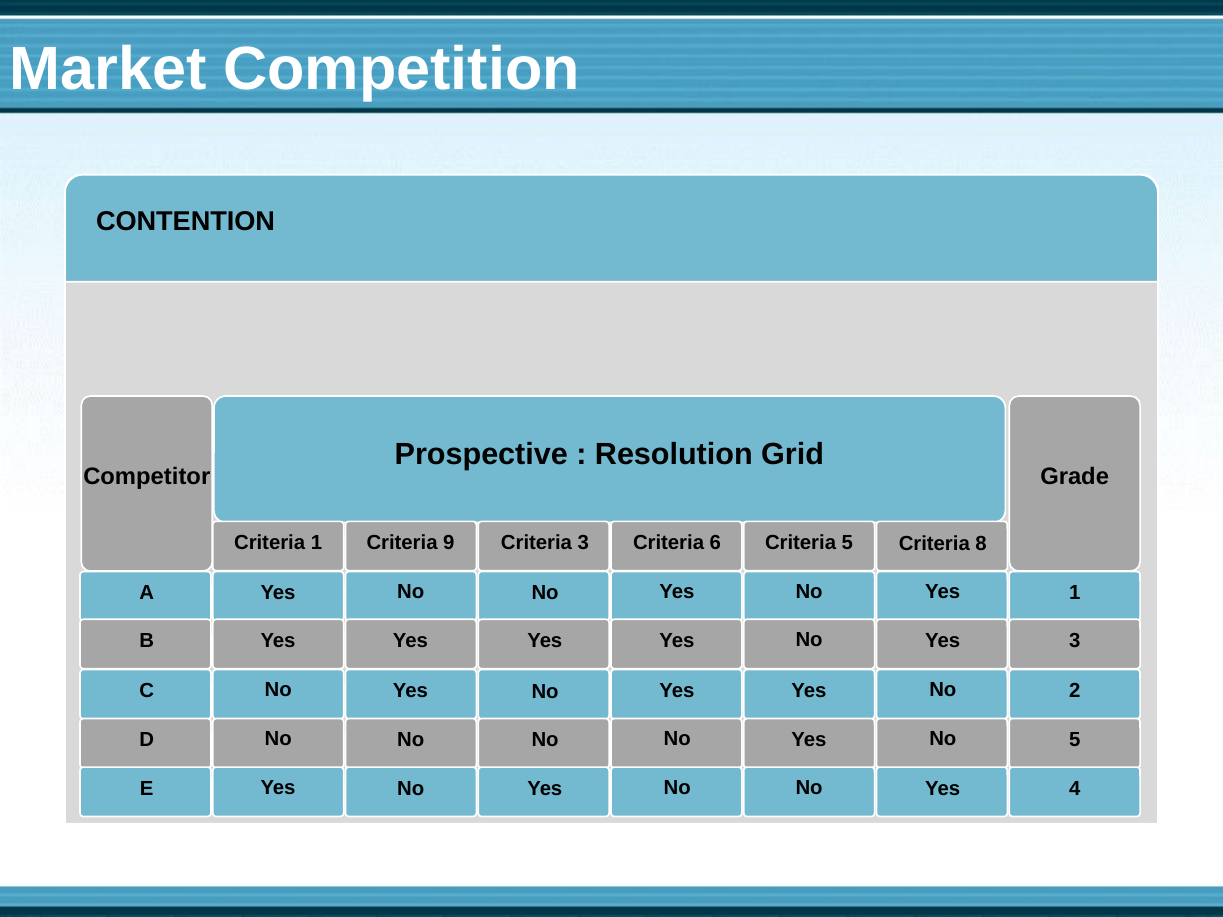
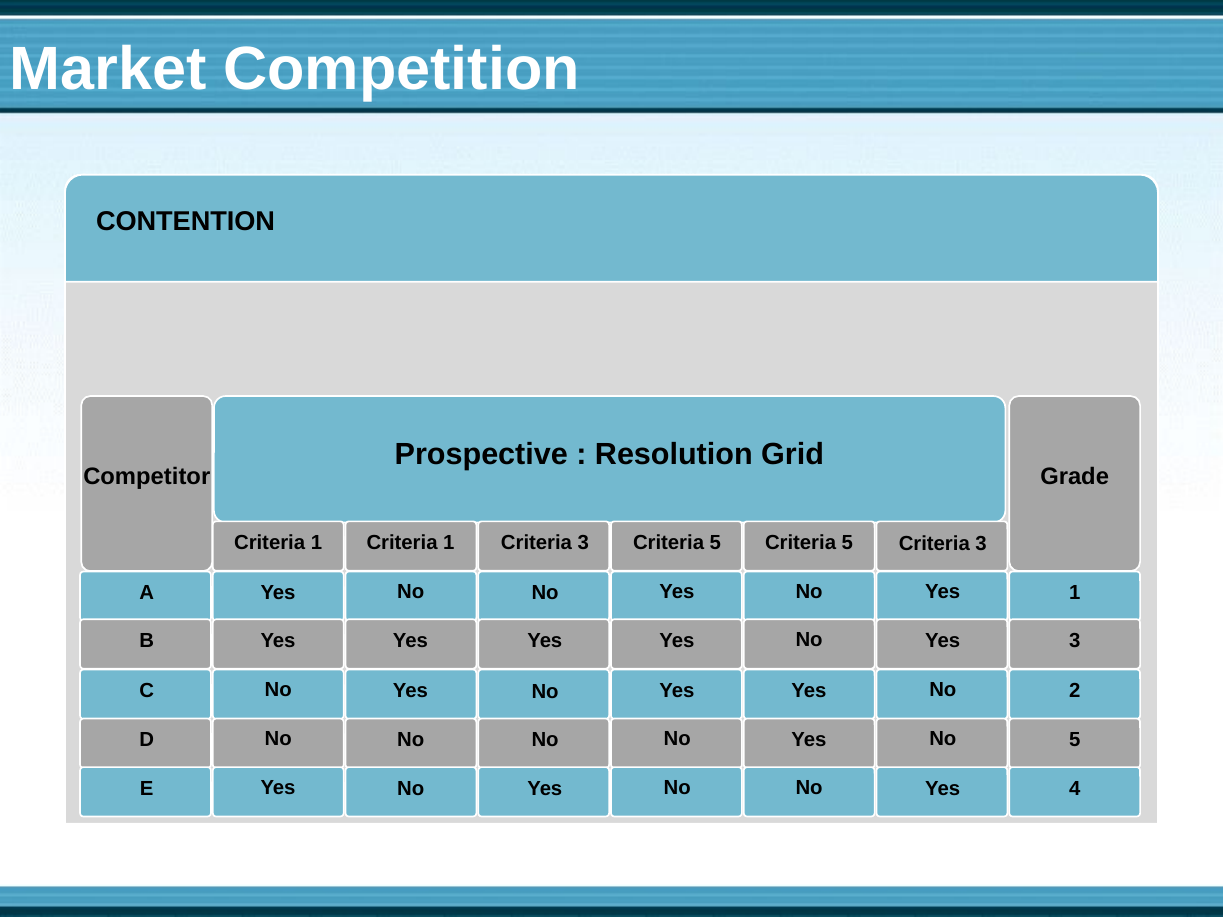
1 Criteria 9: 9 -> 1
3 Criteria 6: 6 -> 5
5 Criteria 8: 8 -> 3
